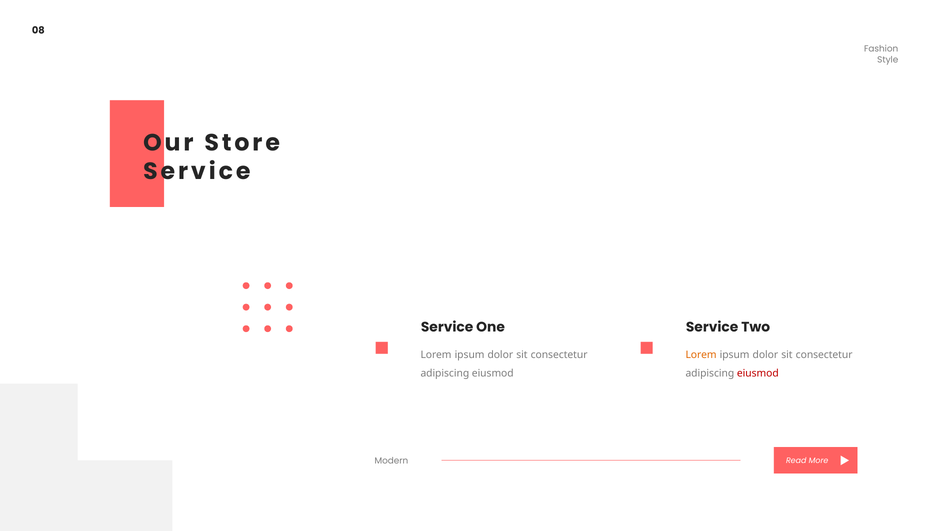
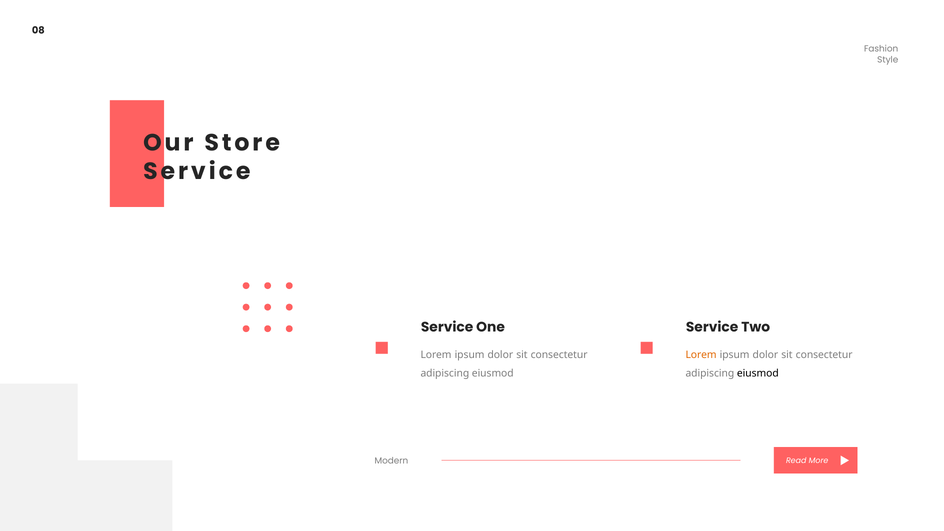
eiusmod at (758, 374) colour: red -> black
